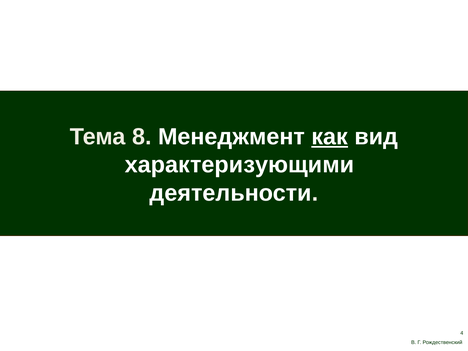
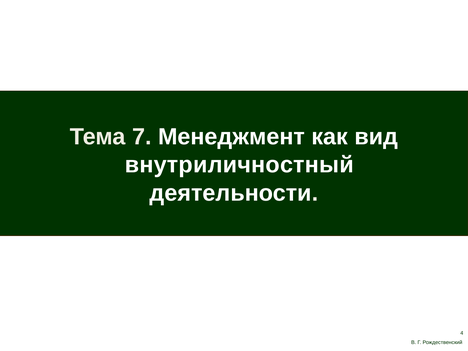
8: 8 -> 7
как underline: present -> none
характеризующими: характеризующими -> внутриличностный
